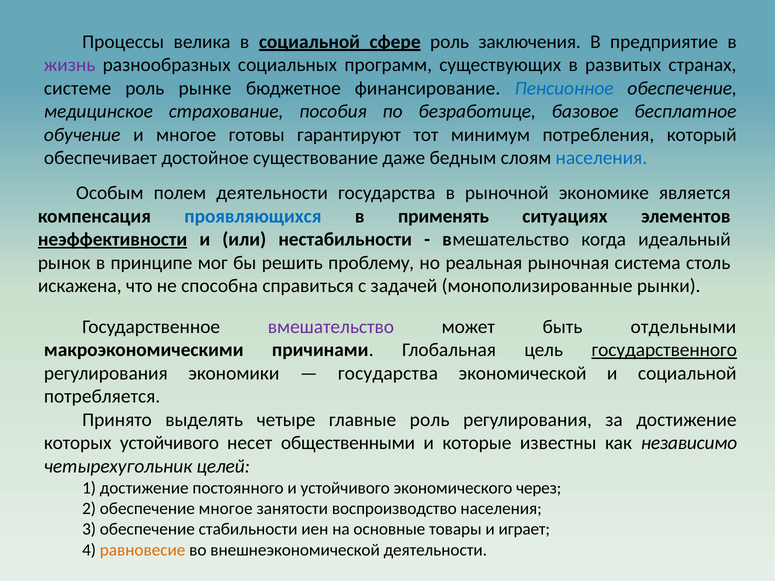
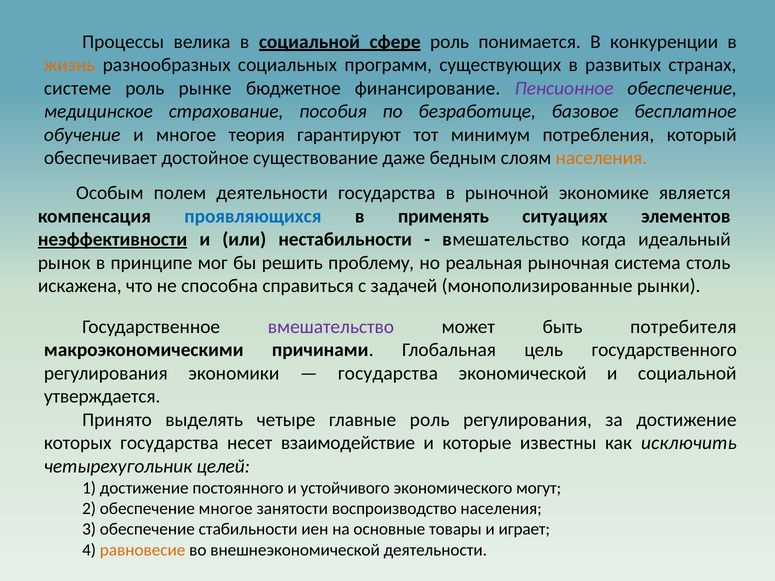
заключения: заключения -> понимается
предприятие: предприятие -> конкуренции
жизнь colour: purple -> orange
Пенсионное colour: blue -> purple
готовы: готовы -> теория
населения at (601, 158) colour: blue -> orange
отдельными: отдельными -> потребителя
государственного underline: present -> none
потребляется: потребляется -> утверждается
которых устойчивого: устойчивого -> государства
общественными: общественными -> взаимодействие
независимо: независимо -> исключить
через: через -> могут
